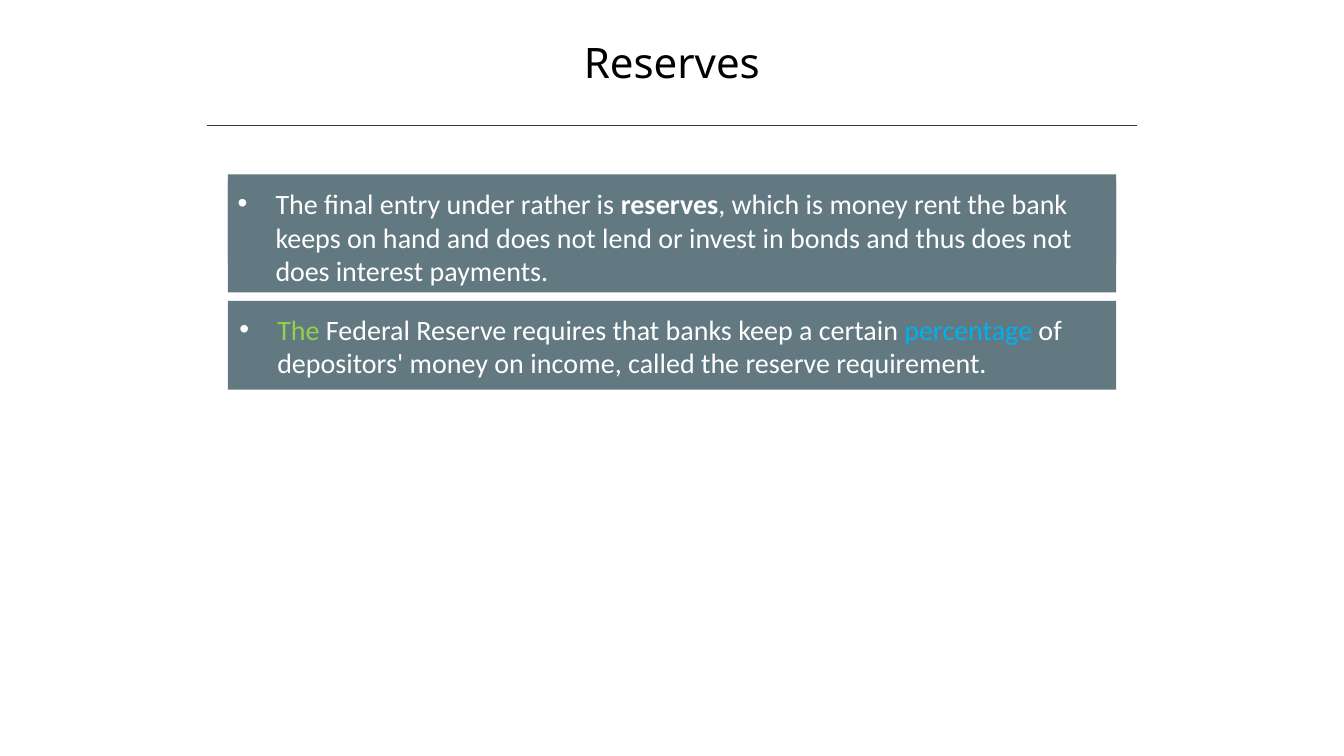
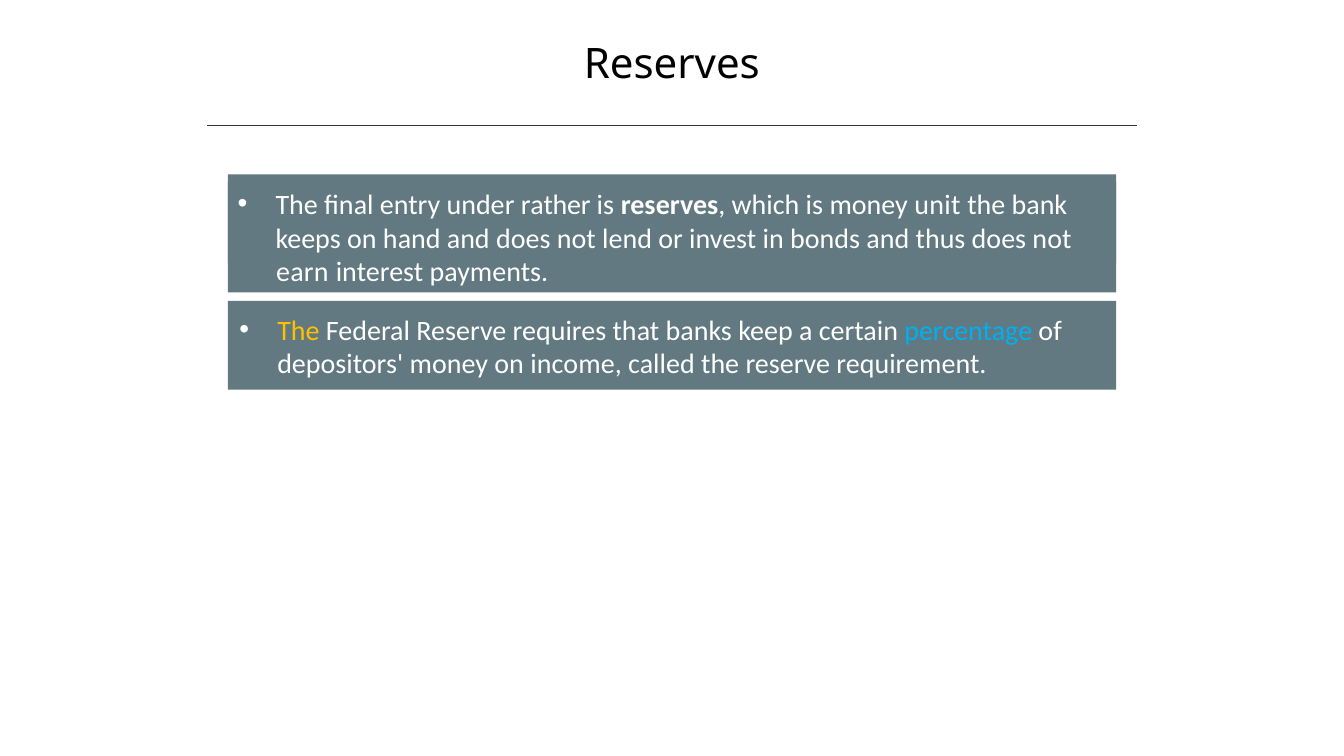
rent: rent -> unit
does at (303, 273): does -> earn
The at (298, 331) colour: light green -> yellow
